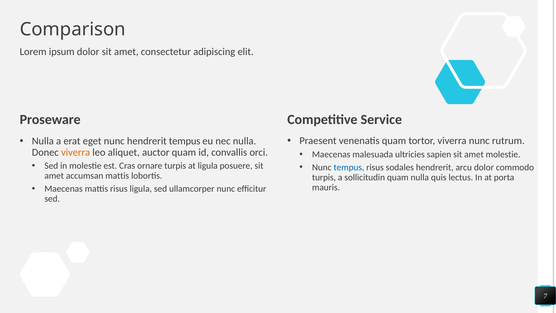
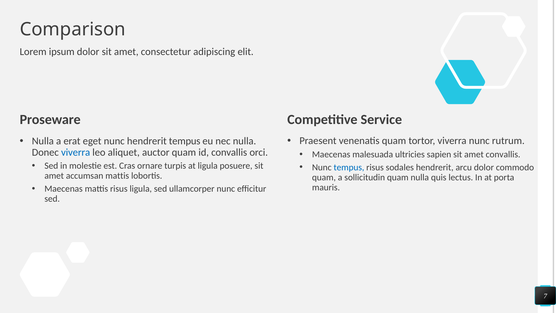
viverra at (76, 152) colour: orange -> blue
amet molestie: molestie -> convallis
turpis at (324, 177): turpis -> quam
